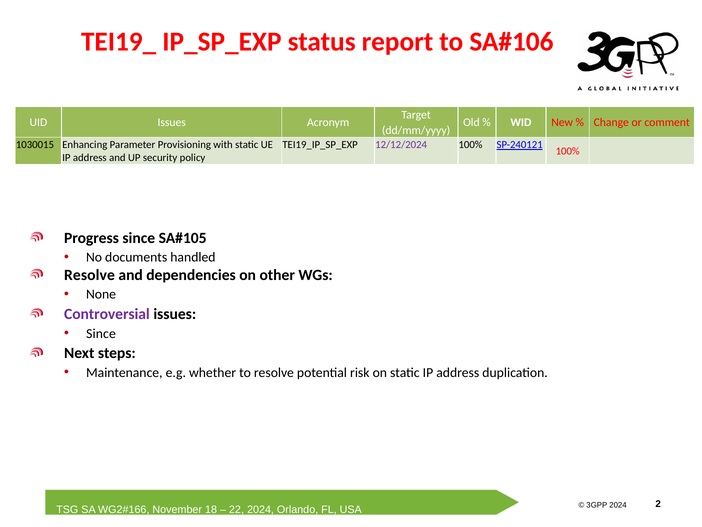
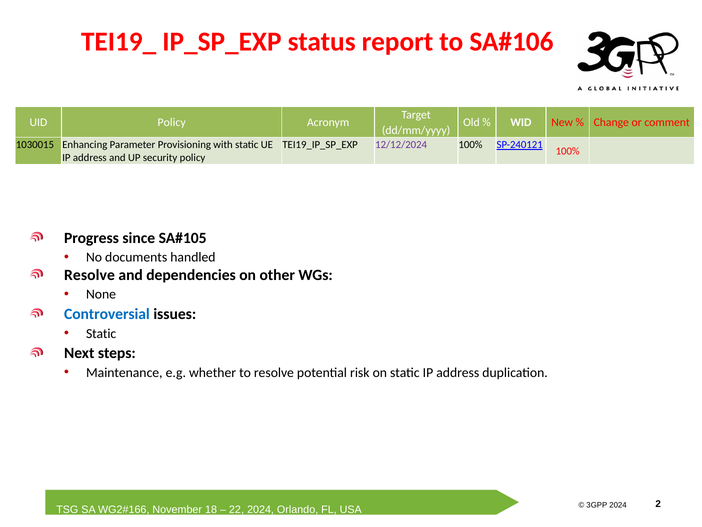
UID Issues: Issues -> Policy
Controversial colour: purple -> blue
Since at (101, 333): Since -> Static
